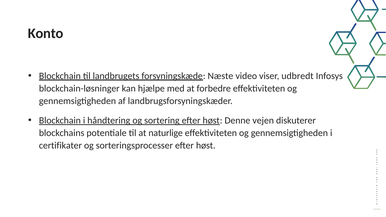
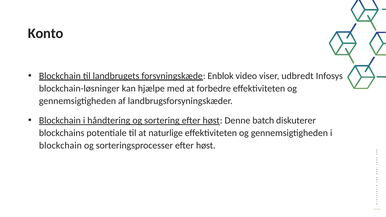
Næste: Næste -> Enblok
vejen: vejen -> batch
certifikater at (60, 146): certifikater -> blockchain
